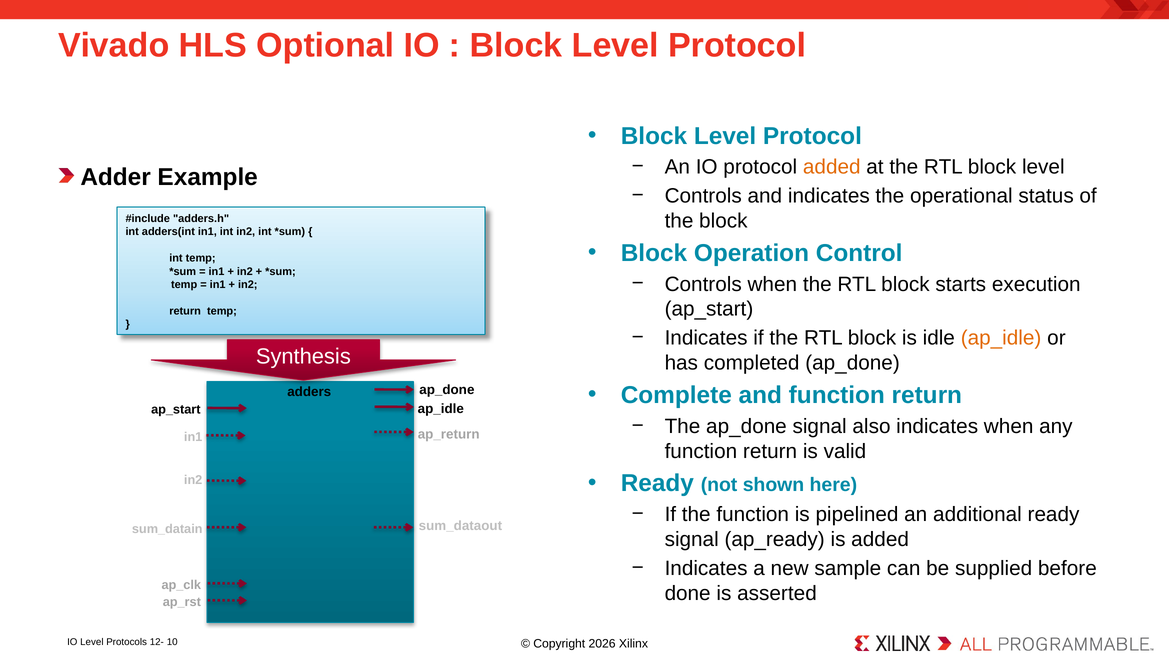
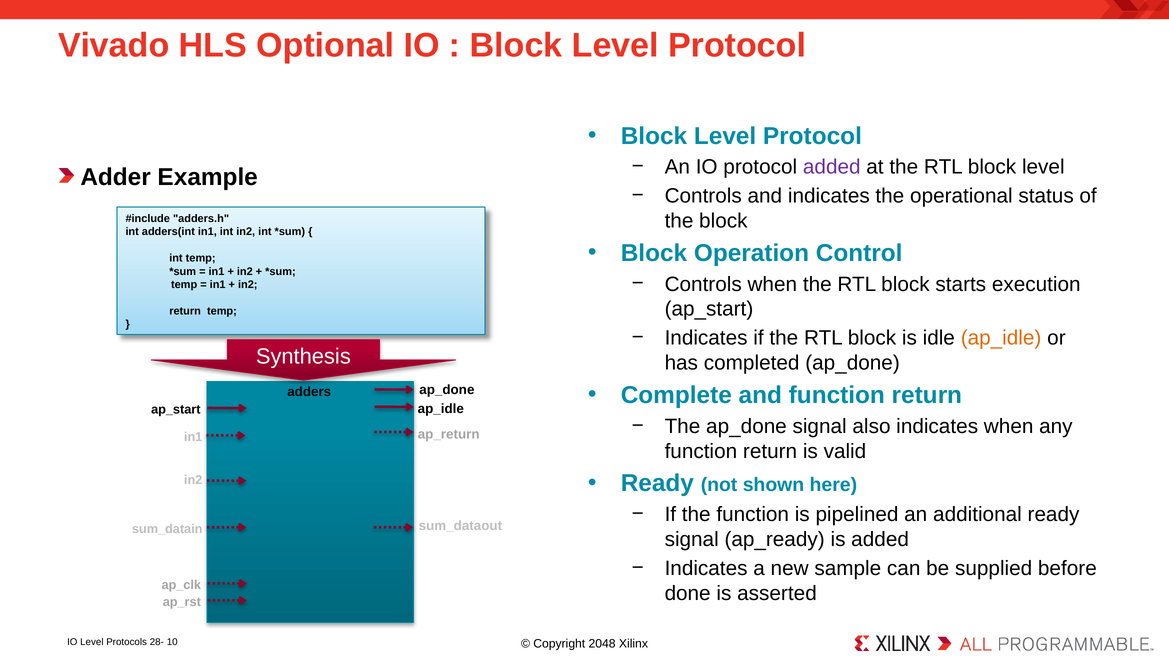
added at (832, 167) colour: orange -> purple
12-: 12- -> 28-
2026: 2026 -> 2048
